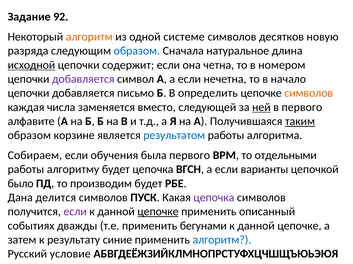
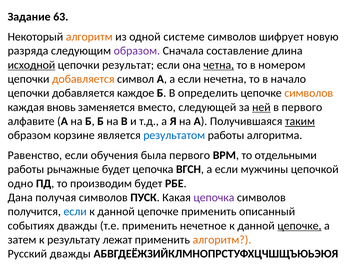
92: 92 -> 63
десятков: десятков -> шифрует
образом at (137, 51) colour: blue -> purple
натуральное: натуральное -> составление
содержит: содержит -> результат
четна underline: none -> present
добавляется at (83, 79) colour: purple -> orange
письмо: письмо -> каждое
числа: числа -> вновь
Собираем: Собираем -> Равенство
алгоритму: алгоритму -> рычажные
варианты: варианты -> мужчины
было: было -> одно
делится: делится -> получая
если at (75, 212) colour: purple -> blue
цепочке at (158, 212) underline: present -> none
бегунами: бегунами -> нечетное
цепочке at (299, 226) underline: none -> present
синие: синие -> лежат
алгоритм at (222, 240) colour: blue -> orange
Русский условие: условие -> дважды
